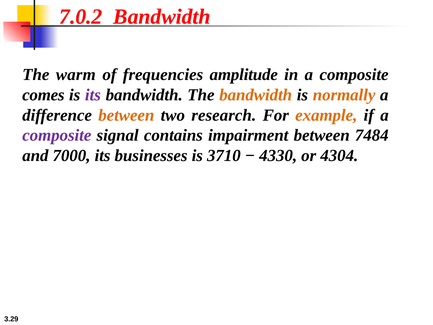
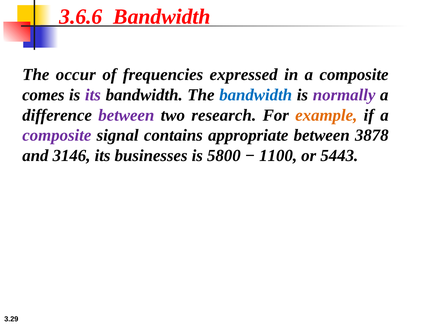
7.0.2: 7.0.2 -> 3.6.6
warm: warm -> occur
amplitude: amplitude -> expressed
bandwidth at (256, 95) colour: orange -> blue
normally colour: orange -> purple
between at (126, 115) colour: orange -> purple
impairment: impairment -> appropriate
7484: 7484 -> 3878
7000: 7000 -> 3146
3710: 3710 -> 5800
4330: 4330 -> 1100
4304: 4304 -> 5443
